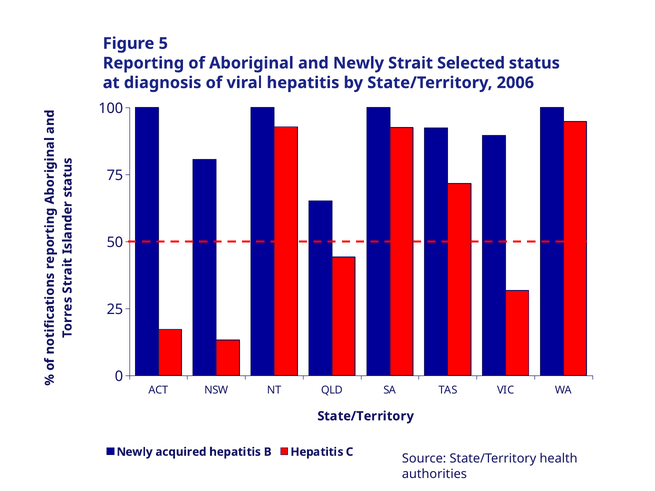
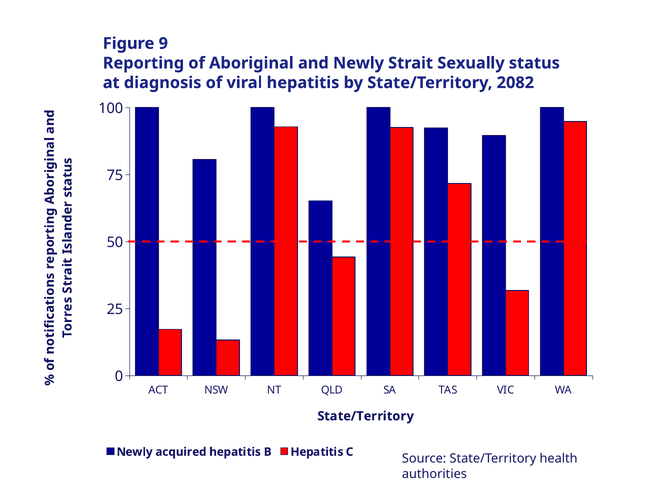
5: 5 -> 9
Selected: Selected -> Sexually
2006: 2006 -> 2082
